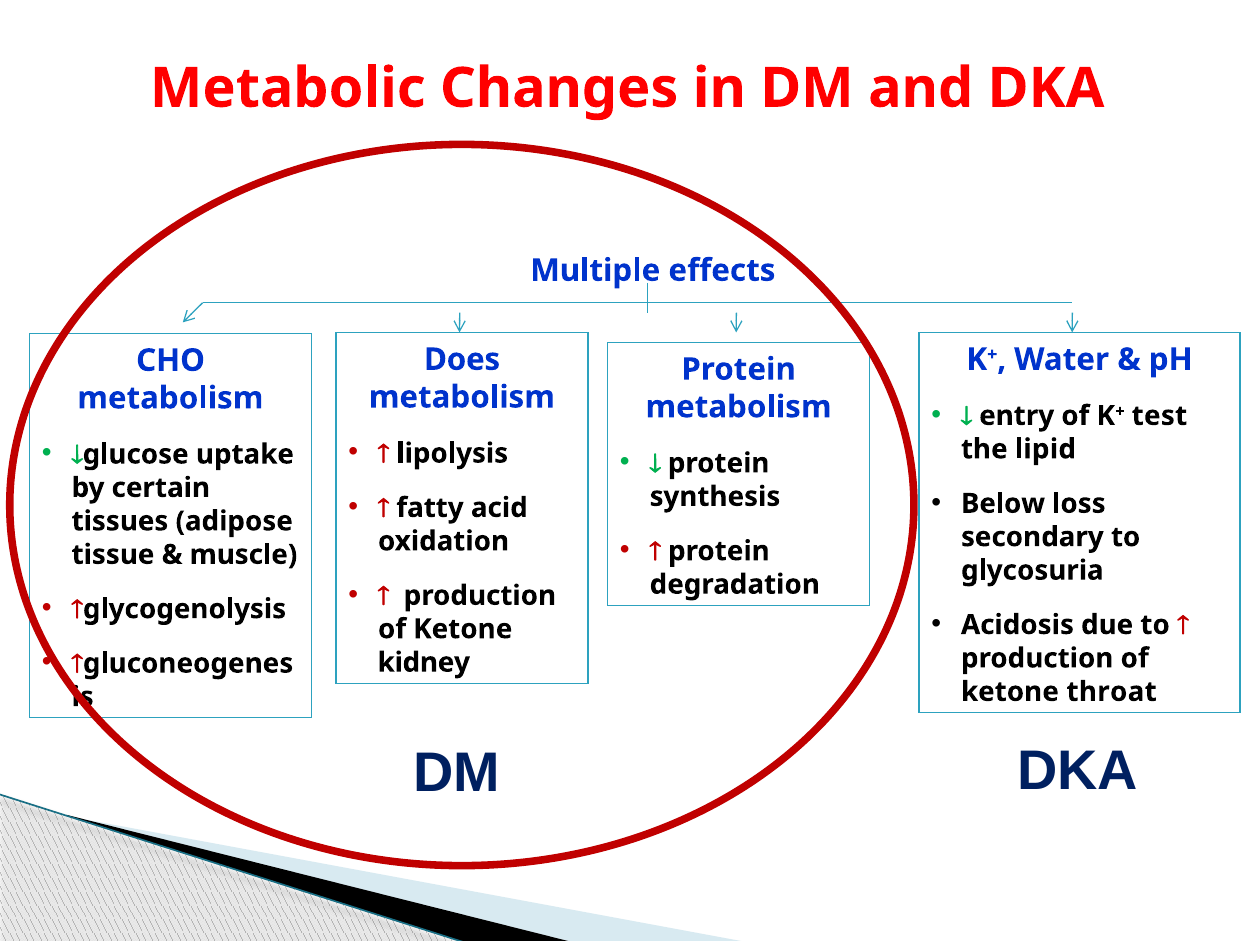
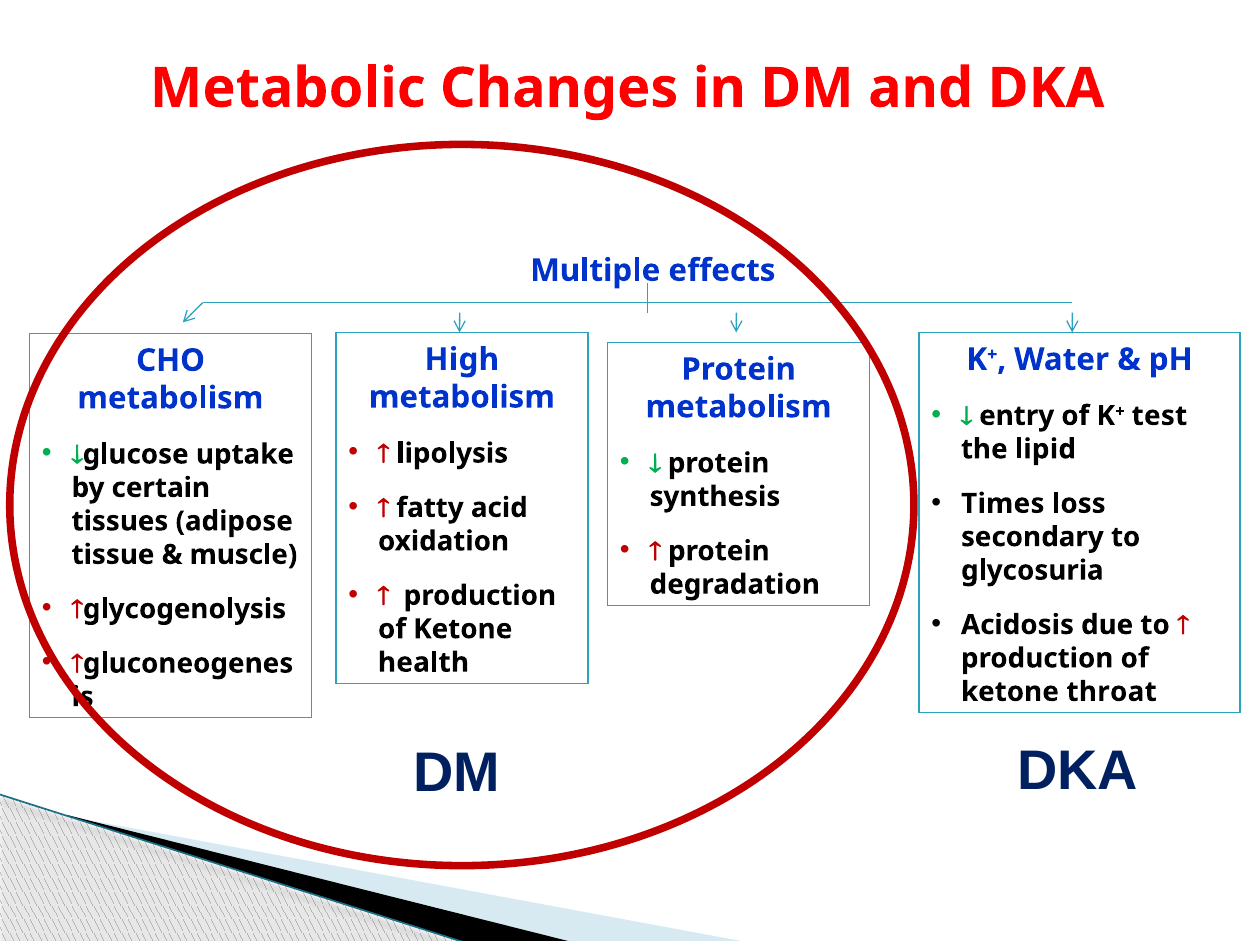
Does: Does -> High
Below: Below -> Times
kidney: kidney -> health
